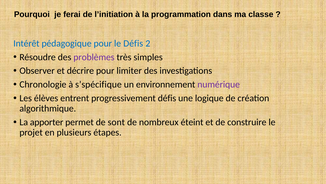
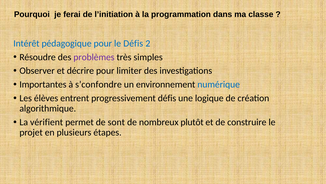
Chronologie: Chronologie -> Importantes
s’spécifique: s’spécifique -> s’confondre
numérique colour: purple -> blue
apporter: apporter -> vérifient
éteint: éteint -> plutôt
